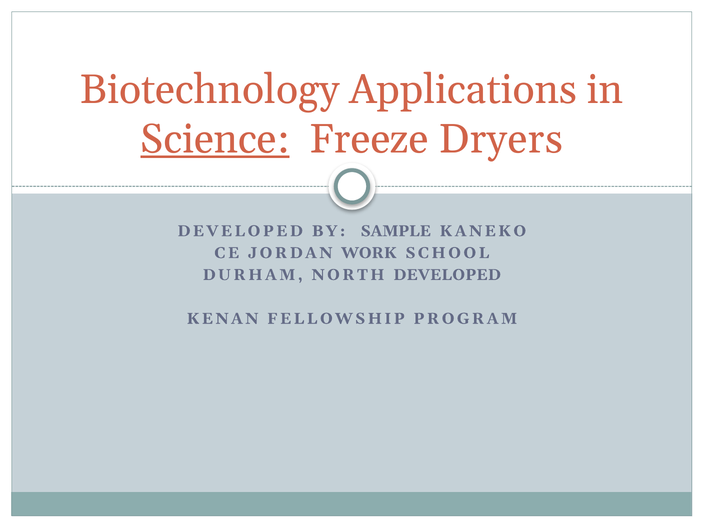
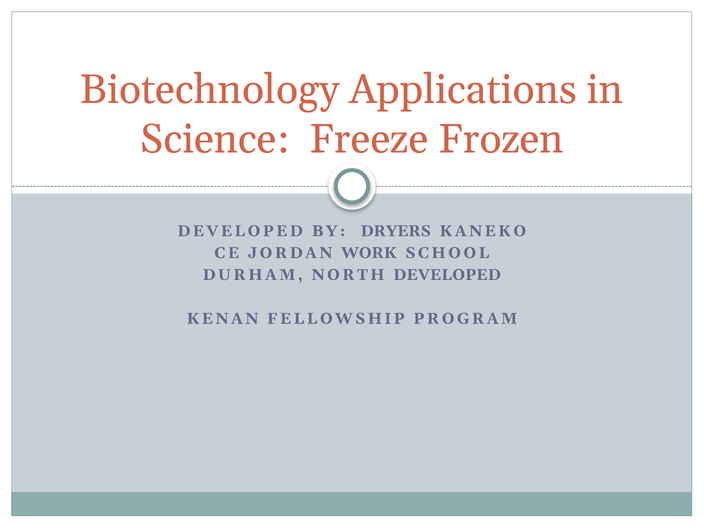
Science underline: present -> none
Dryers: Dryers -> Frozen
SAMPLE: SAMPLE -> DRYERS
